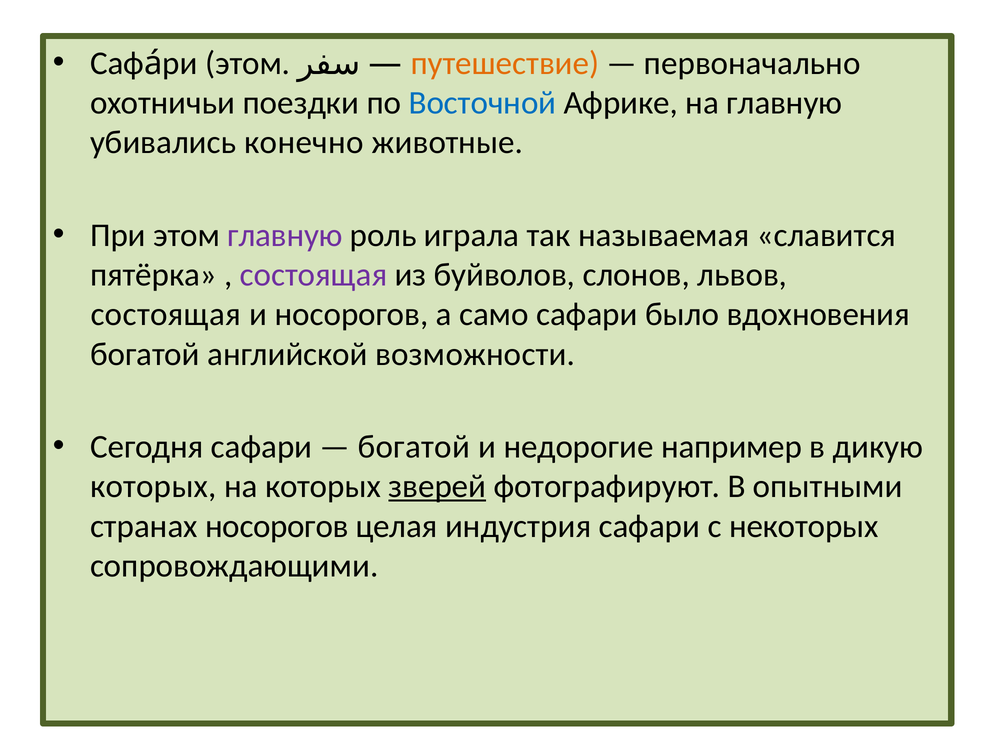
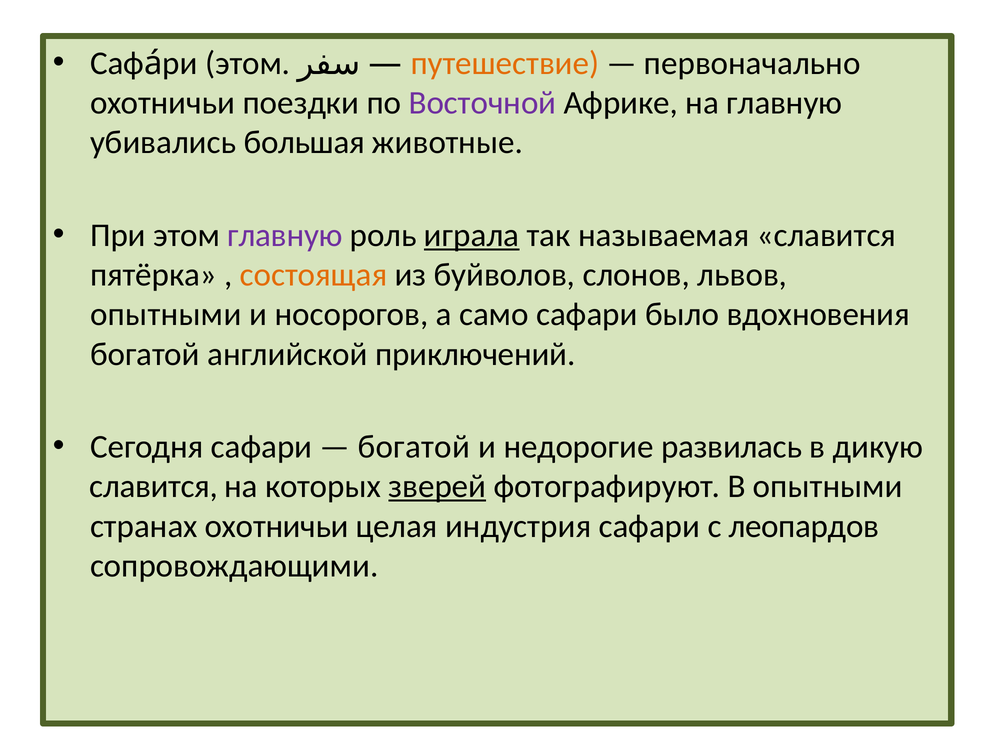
Восточной colour: blue -> purple
конечно: конечно -> большая
играла underline: none -> present
состоящая at (314, 275) colour: purple -> orange
состоящая at (166, 314): состоящая -> опытными
возможности: возможности -> приключений
например: например -> развилась
которых at (153, 486): которых -> славится
странах носорогов: носорогов -> охотничьи
некоторых: некоторых -> леопардов
